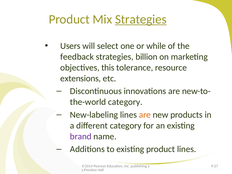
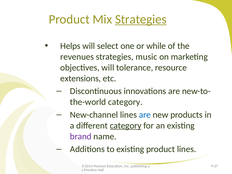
Users: Users -> Helps
feedback: feedback -> revenues
billion: billion -> music
objectives this: this -> will
New-labeling: New-labeling -> New-channel
are at (145, 115) colour: orange -> blue
category at (126, 126) underline: none -> present
